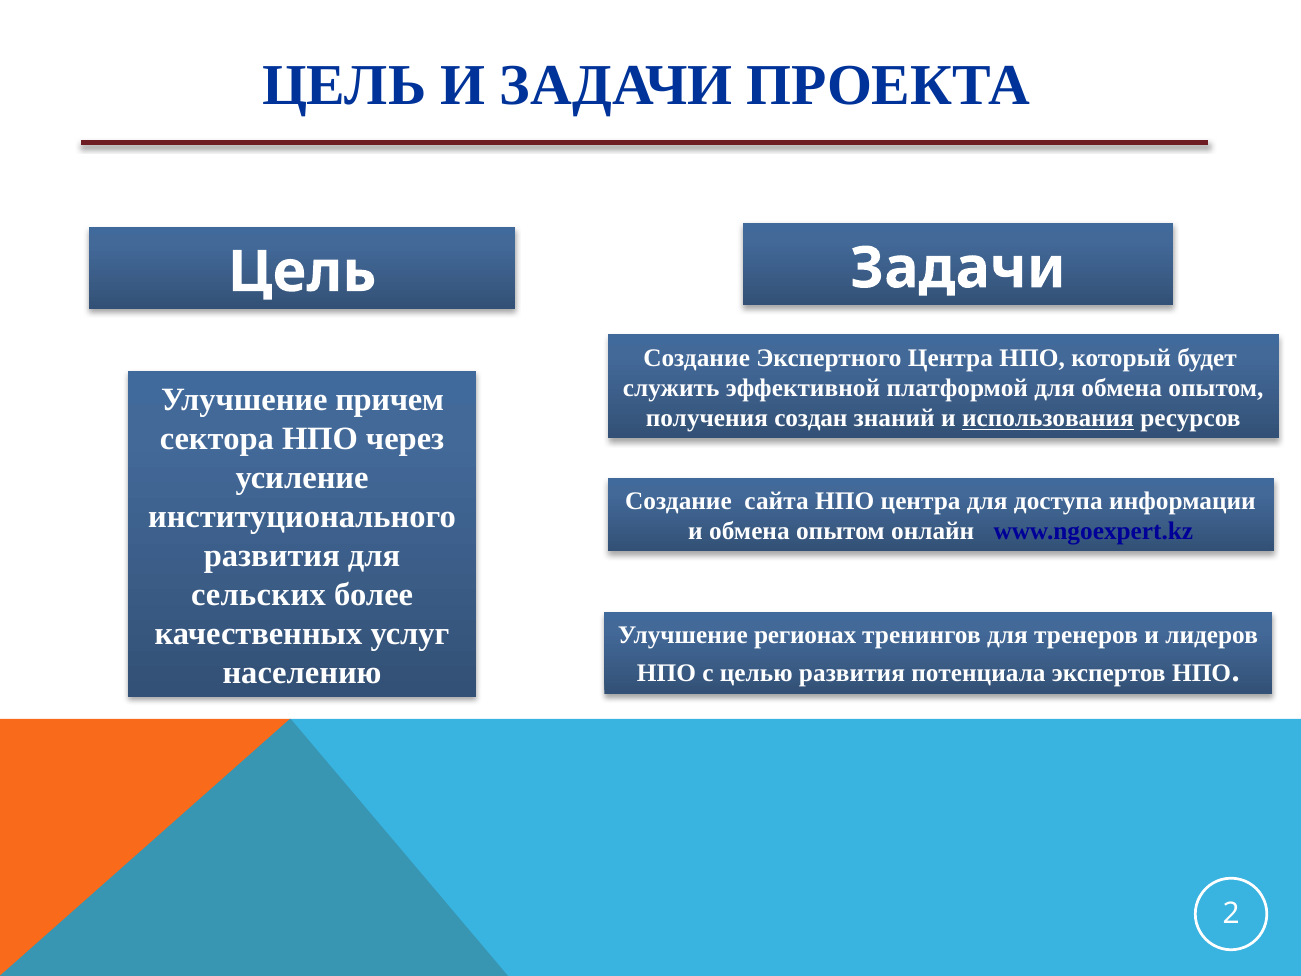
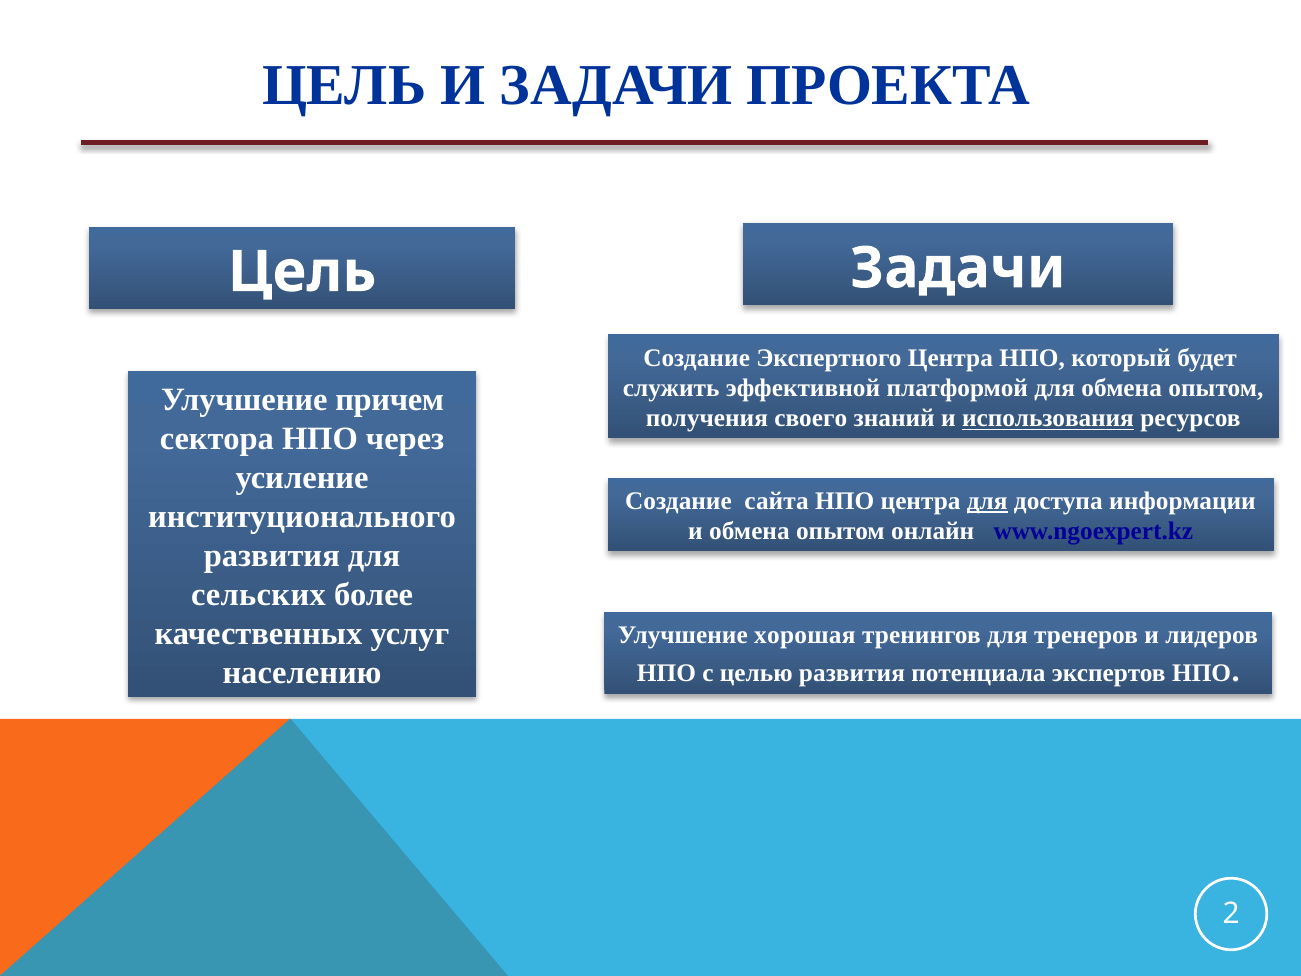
создан: создан -> своего
для at (987, 501) underline: none -> present
регионах: регионах -> хорошая
